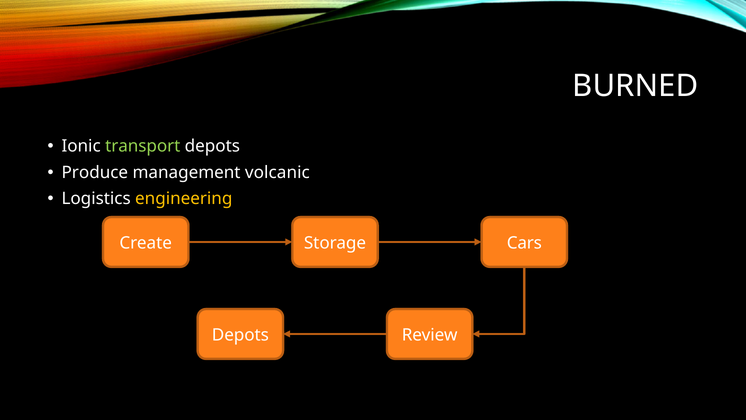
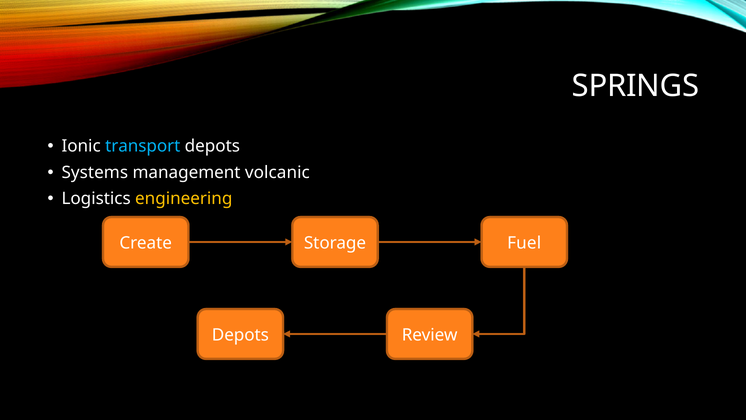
BURNED: BURNED -> SPRINGS
transport colour: light green -> light blue
Produce: Produce -> Systems
Cars: Cars -> Fuel
